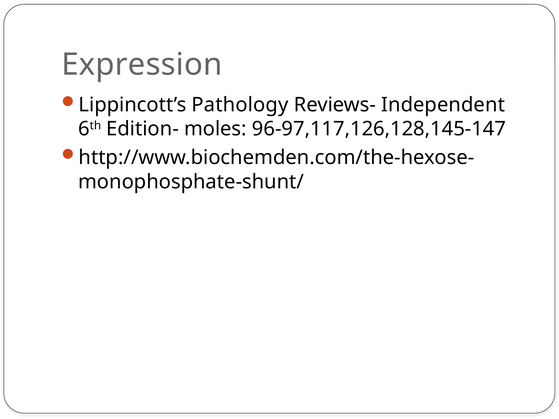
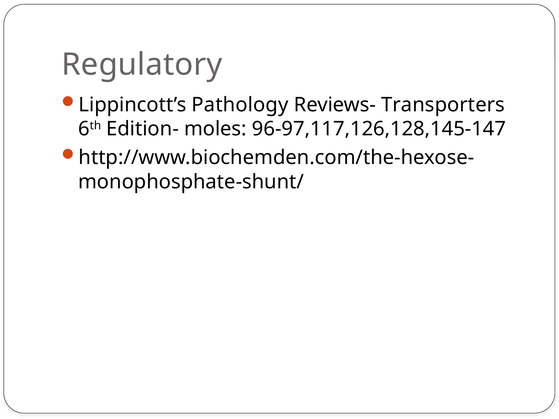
Expression: Expression -> Regulatory
Independent: Independent -> Transporters
